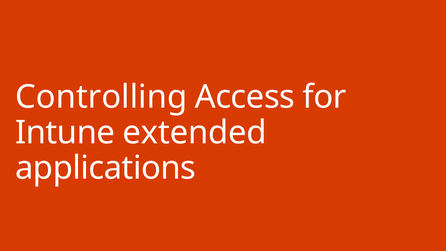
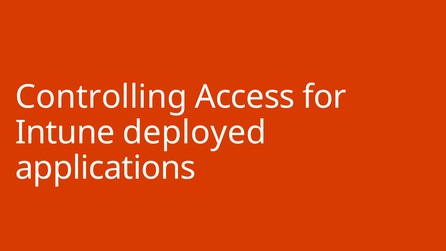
extended: extended -> deployed
